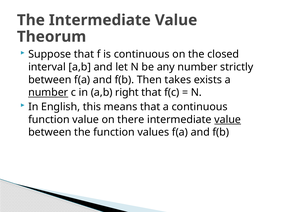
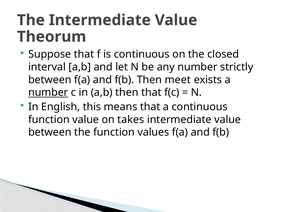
takes: takes -> meet
a,b right: right -> then
there: there -> takes
value at (228, 120) underline: present -> none
